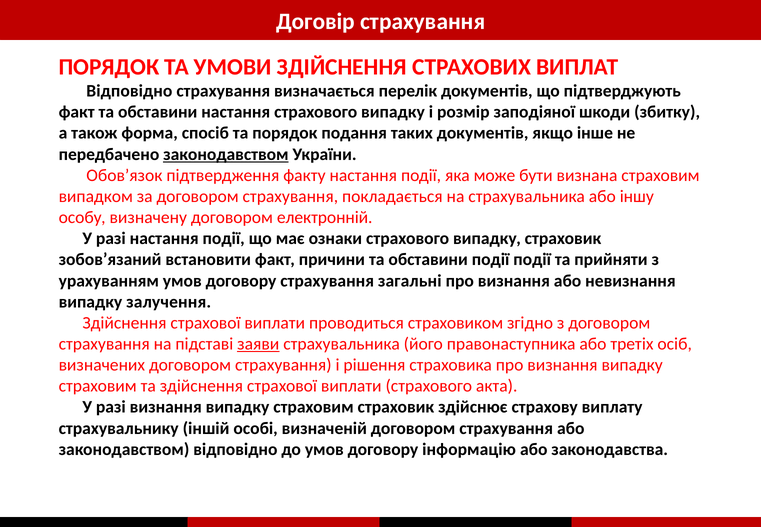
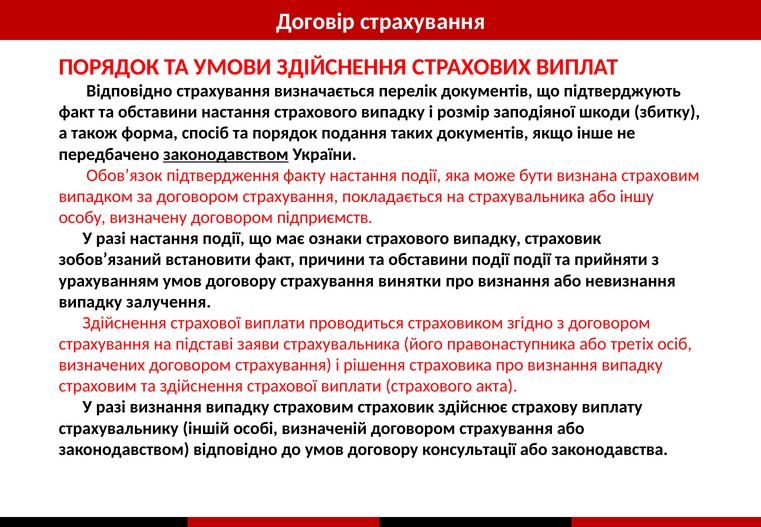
електронній: електронній -> підприємств
загальні: загальні -> винятки
заяви underline: present -> none
інформацію: інформацію -> консультації
